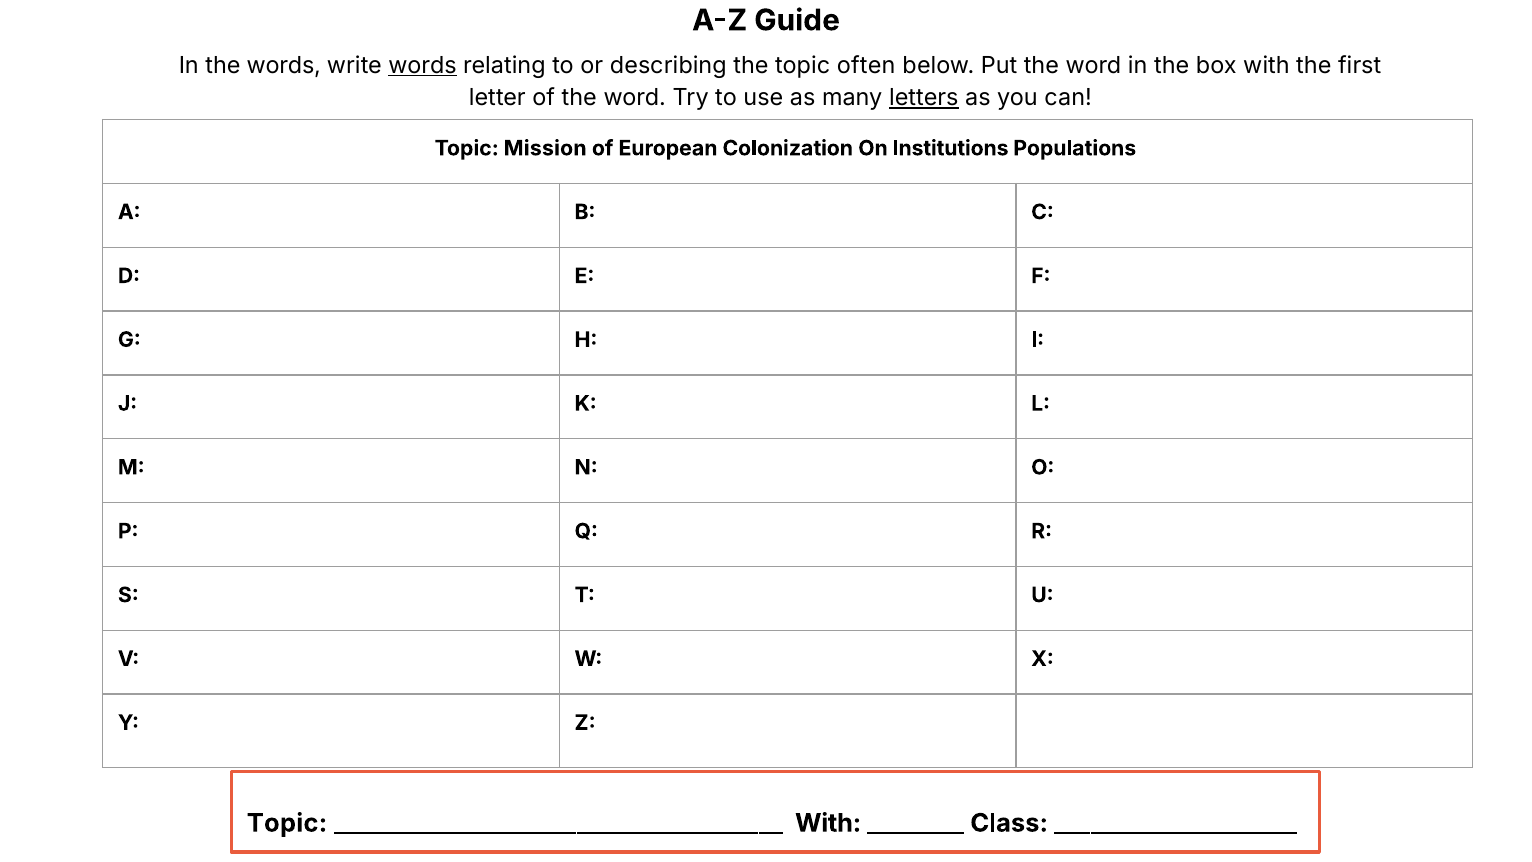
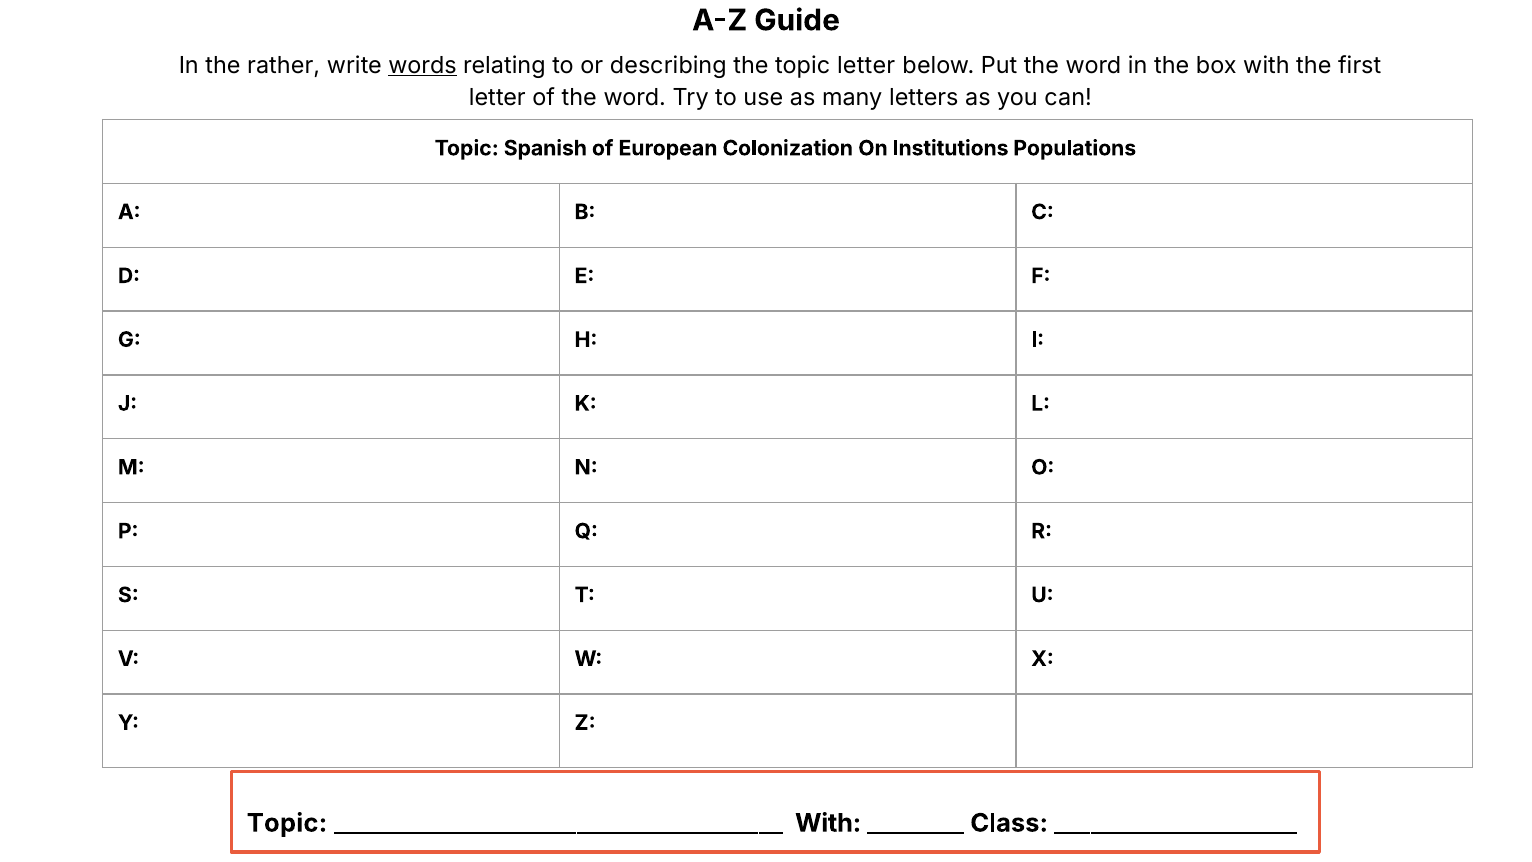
the words: words -> rather
topic often: often -> letter
letters underline: present -> none
Mission: Mission -> Spanish
